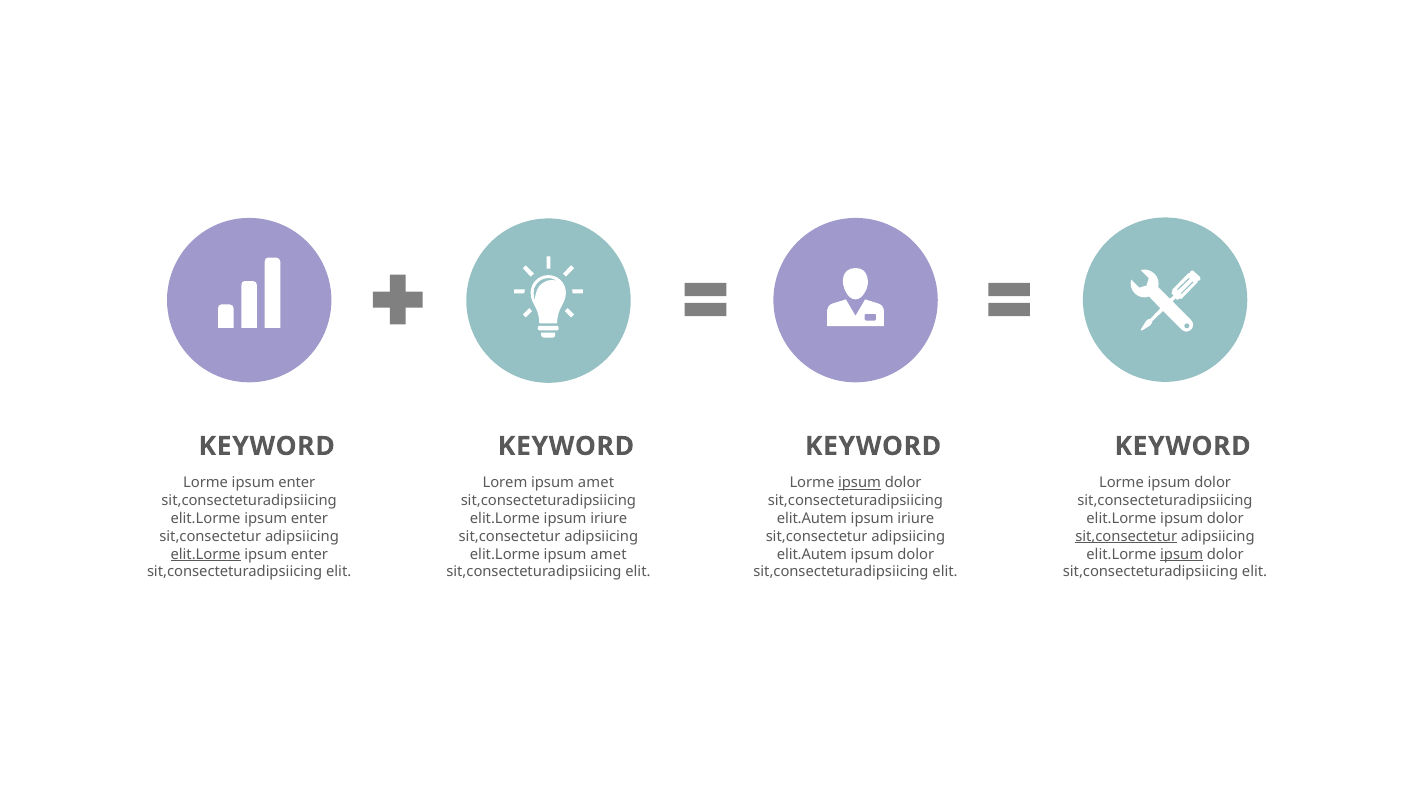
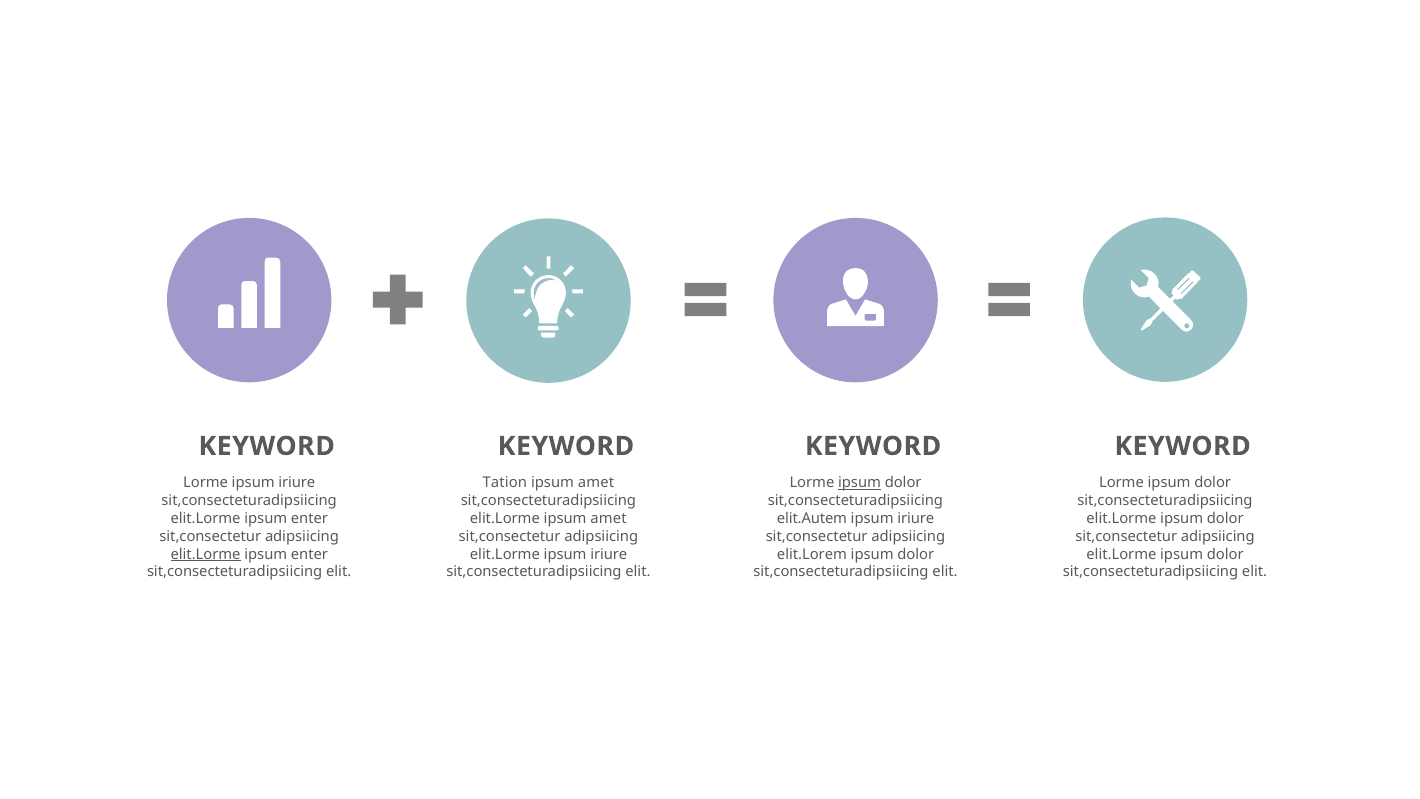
Lorme ipsum enter: enter -> iriure
Lorem: Lorem -> Tation
elit.Lorme ipsum iriure: iriure -> amet
sit,consectetur at (1126, 536) underline: present -> none
elit.Lorme ipsum amet: amet -> iriure
elit.Autem at (812, 554): elit.Autem -> elit.Lorem
ipsum at (1182, 554) underline: present -> none
